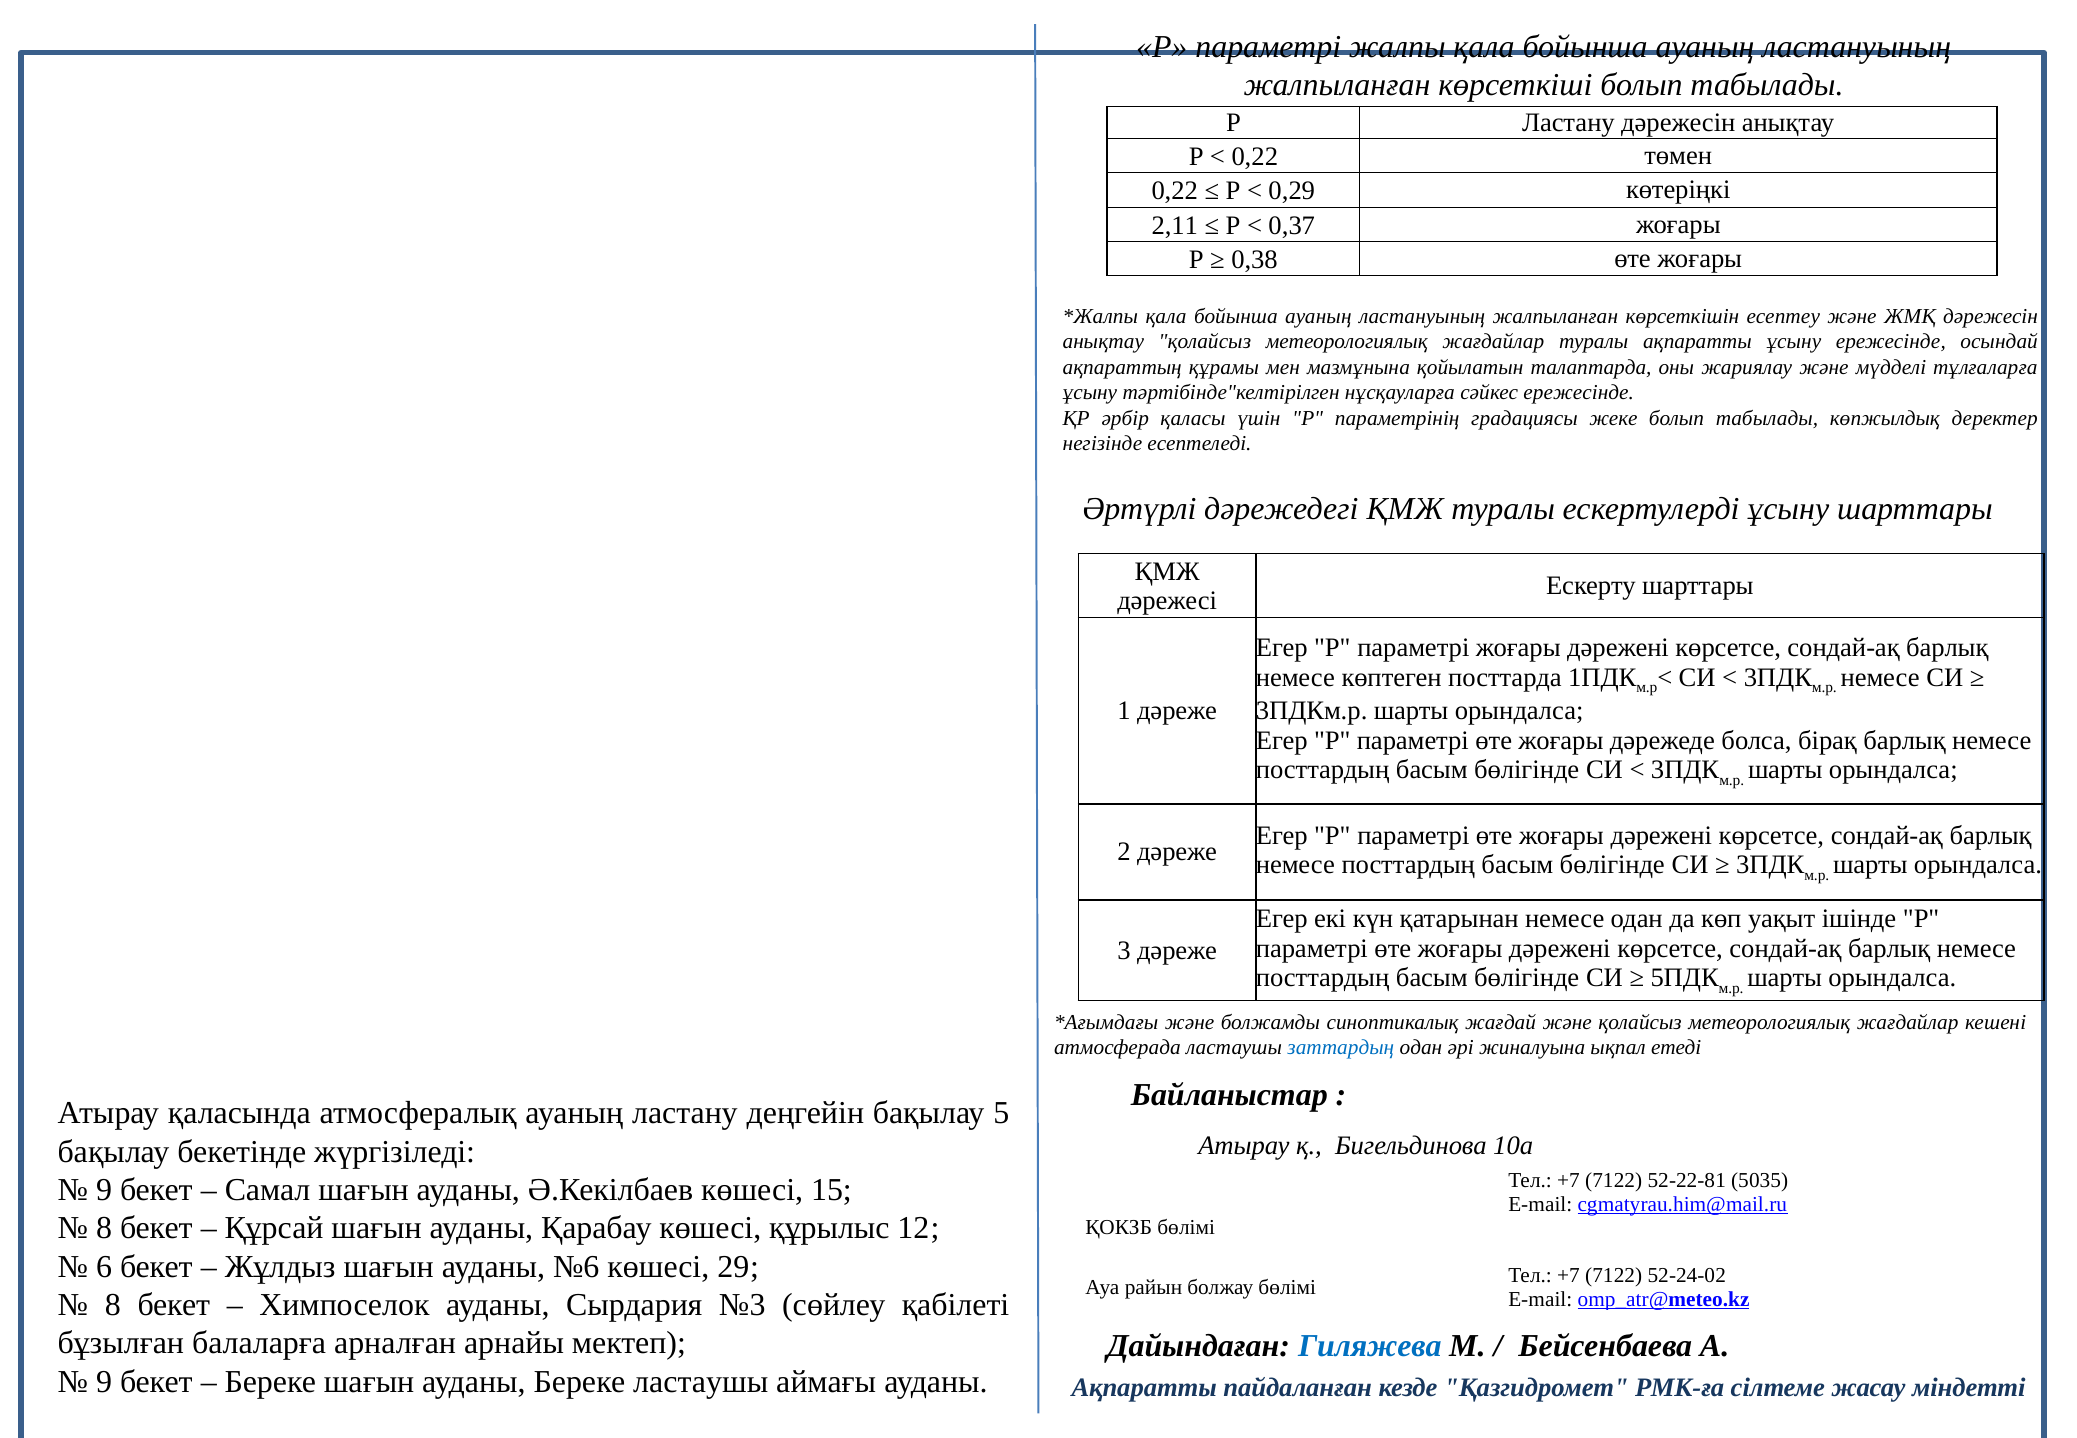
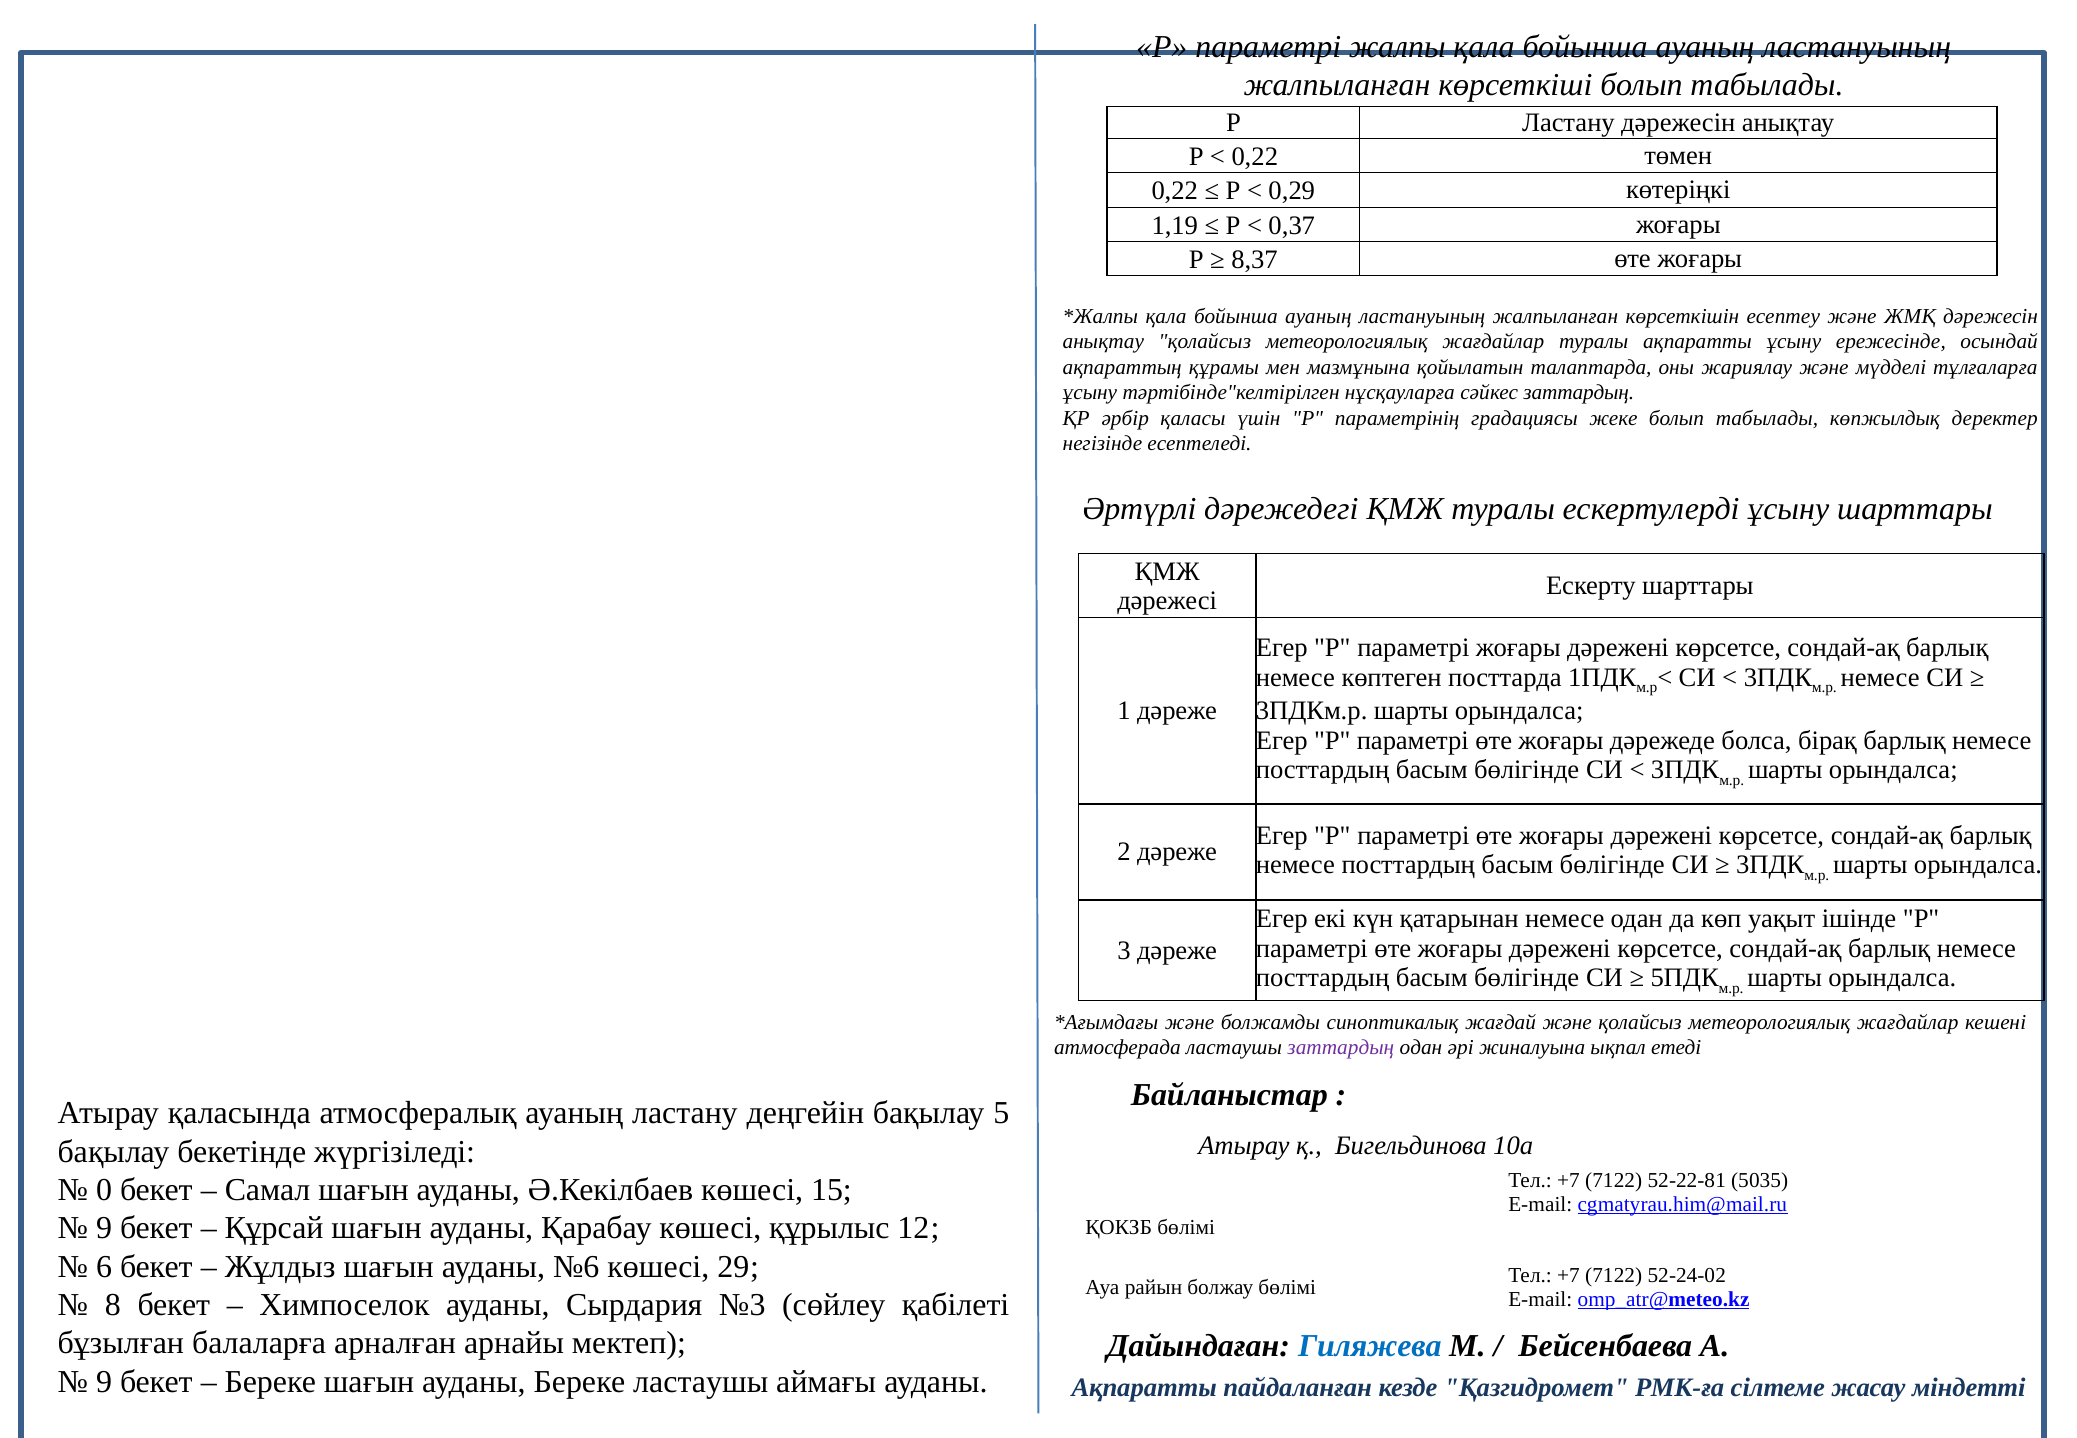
2,11: 2,11 -> 1,19
0,38: 0,38 -> 8,37
сәйкес ережесінде: ережесінде -> заттардың
заттардың at (1341, 1048) colour: blue -> purple
9 at (104, 1190): 9 -> 0
8 at (104, 1228): 8 -> 9
